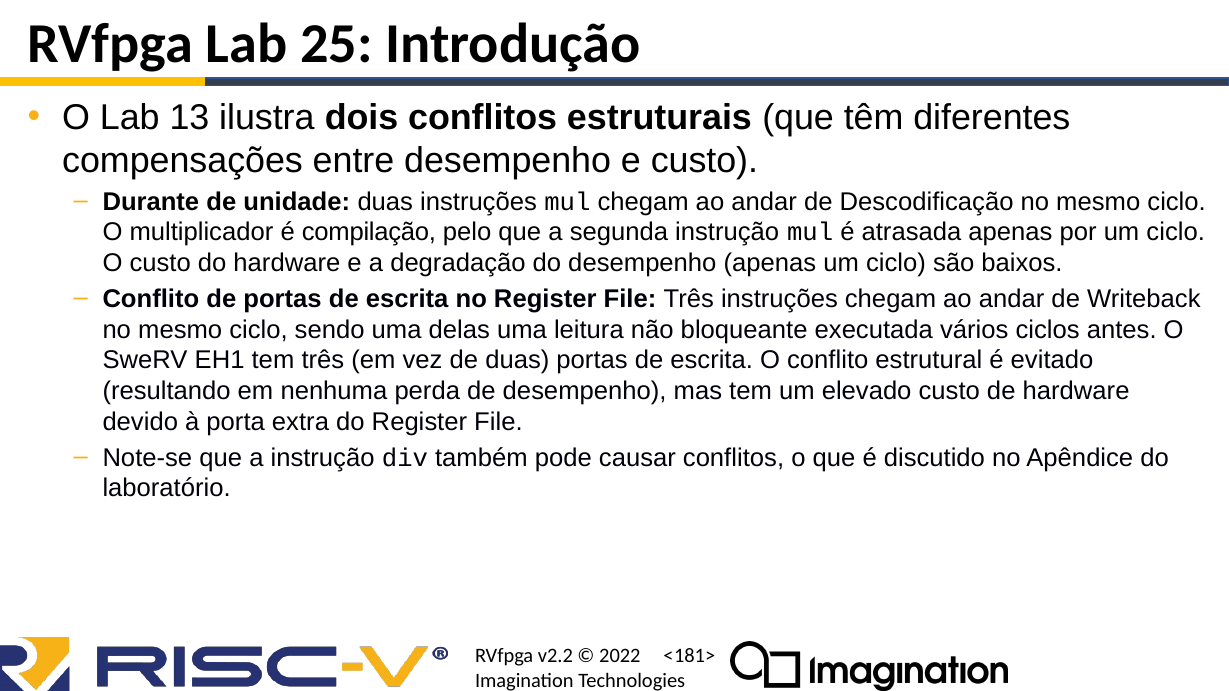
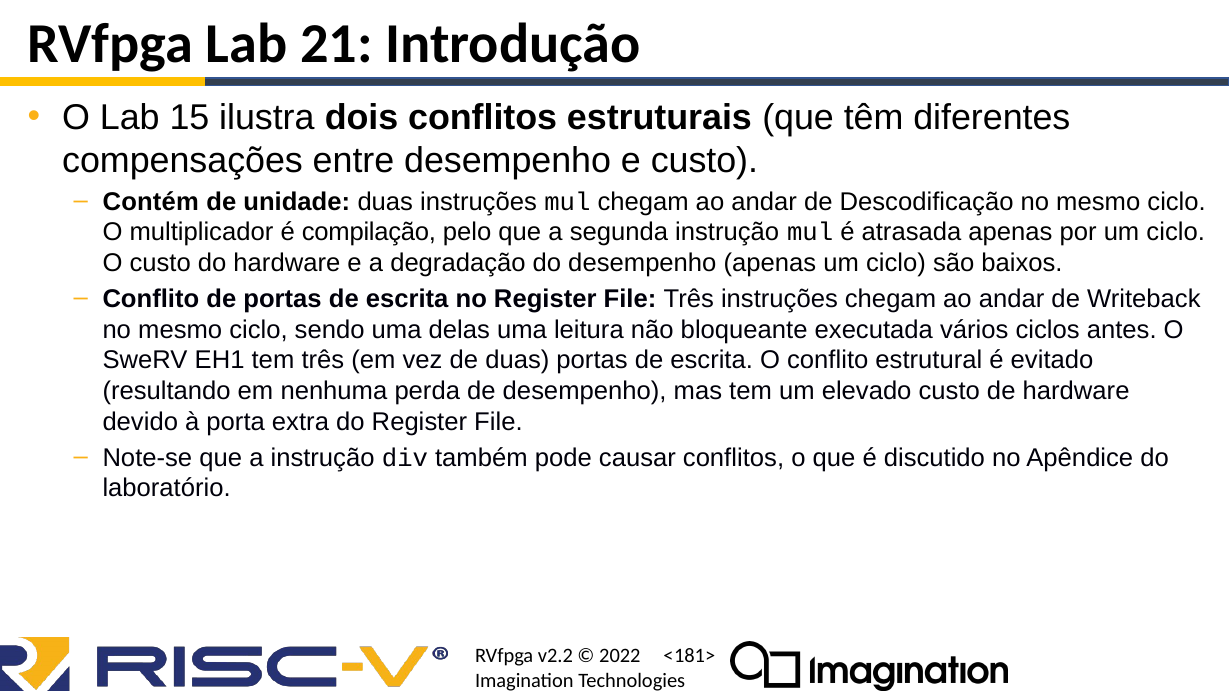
25: 25 -> 21
13: 13 -> 15
Durante: Durante -> Contém
